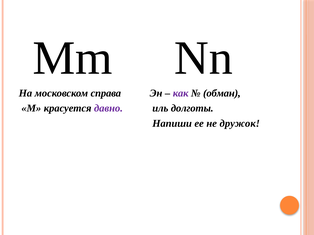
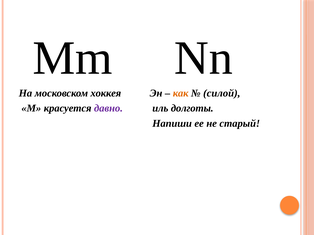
справа: справа -> хоккея
как colour: purple -> orange
обман: обман -> силой
дружок: дружок -> старый
